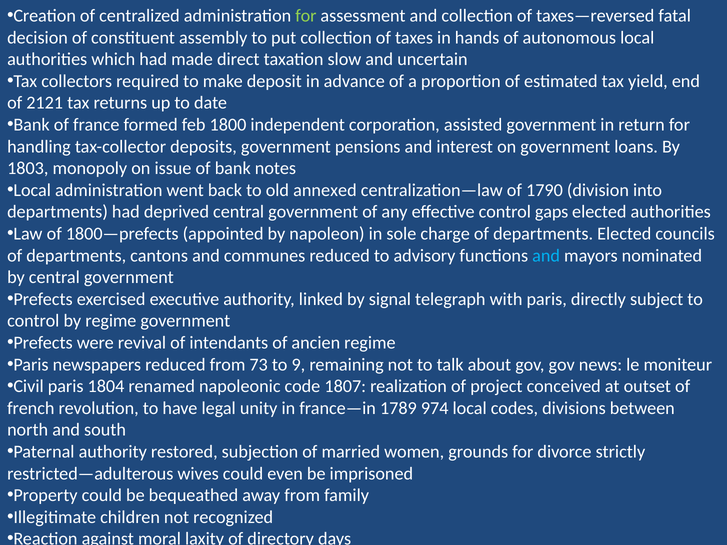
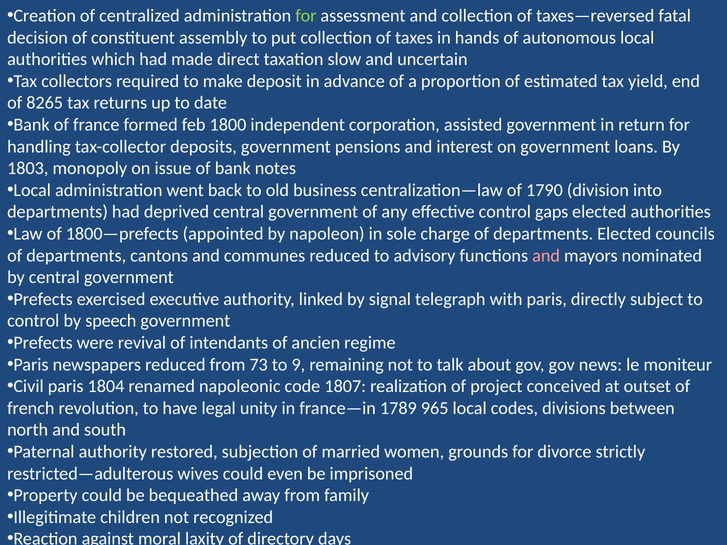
2121: 2121 -> 8265
annexed: annexed -> business
and at (546, 256) colour: light blue -> pink
by regime: regime -> speech
974: 974 -> 965
